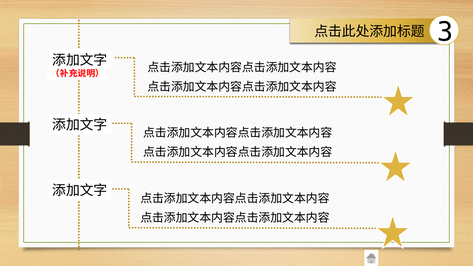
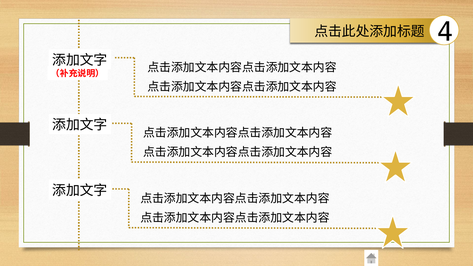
3: 3 -> 4
